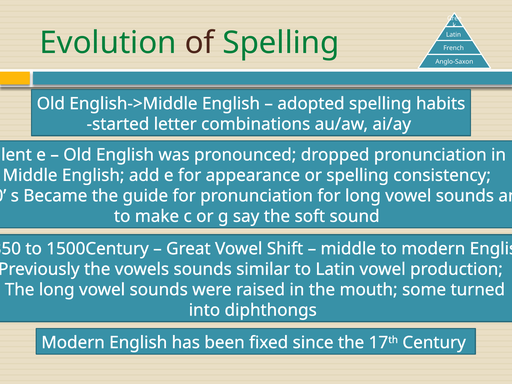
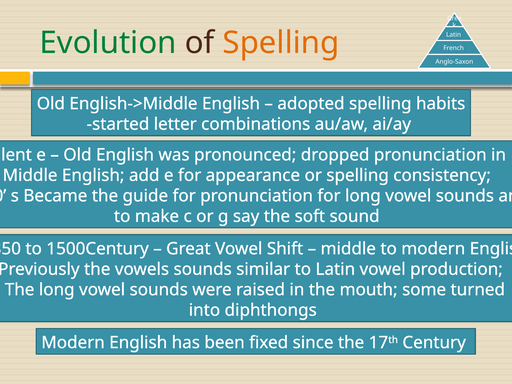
Spelling at (281, 43) colour: green -> orange
